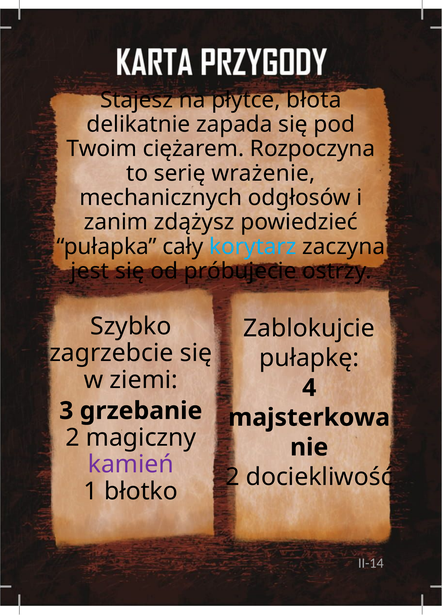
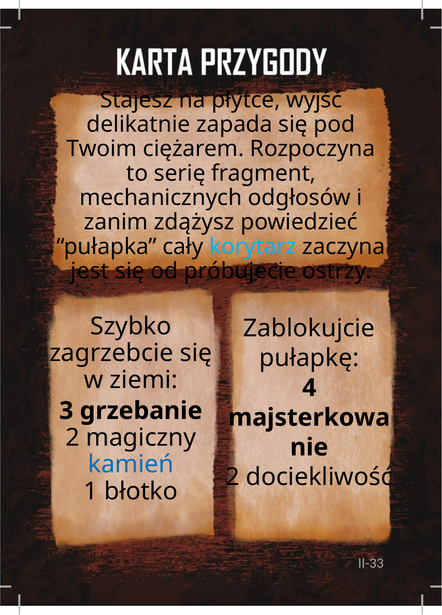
błota: błota -> wyjść
wrażenie: wrażenie -> fragment
kamień colour: purple -> blue
II-14: II-14 -> II-33
